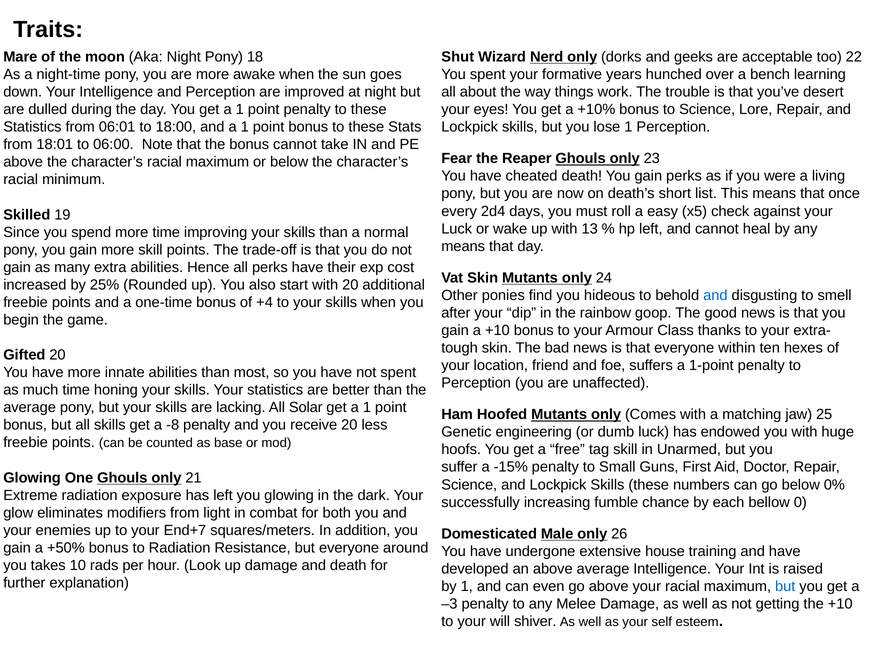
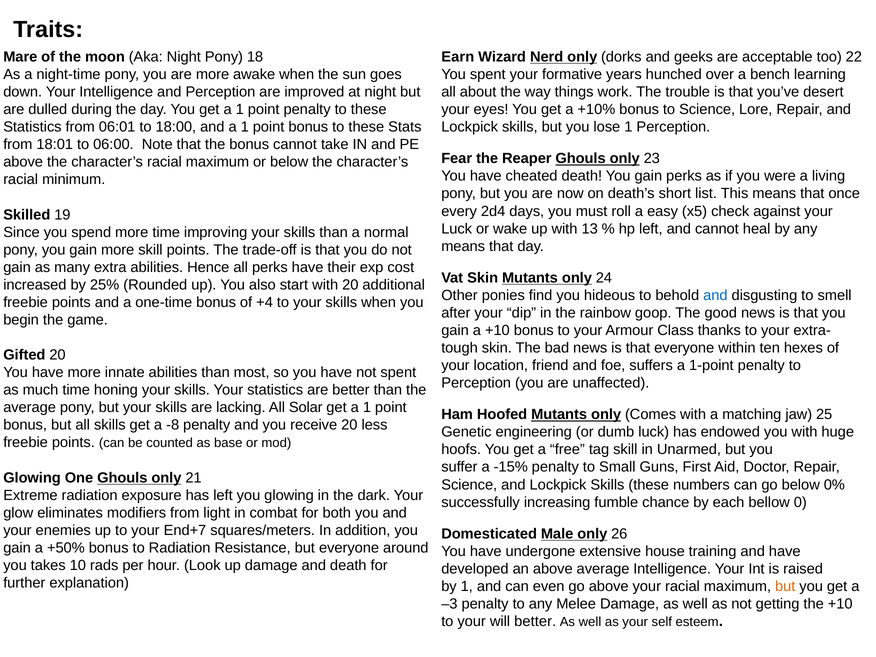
Shut: Shut -> Earn
but at (785, 586) colour: blue -> orange
will shiver: shiver -> better
